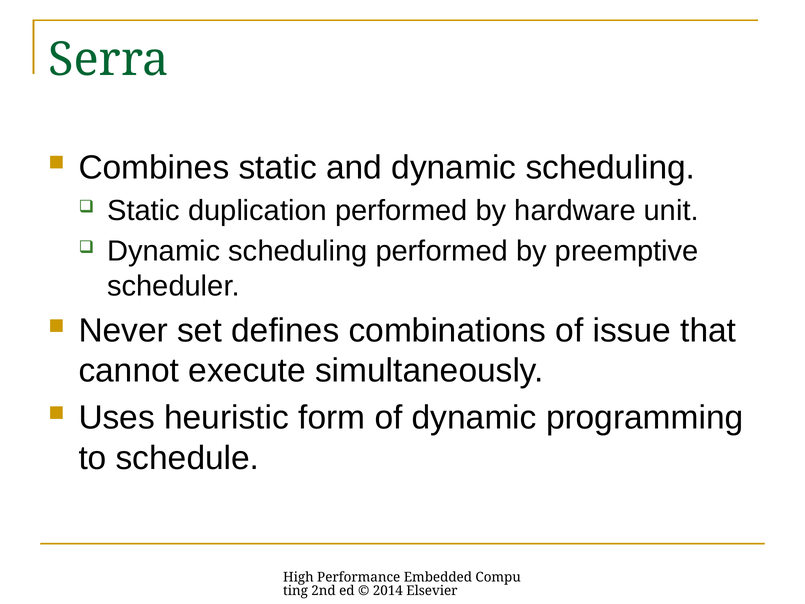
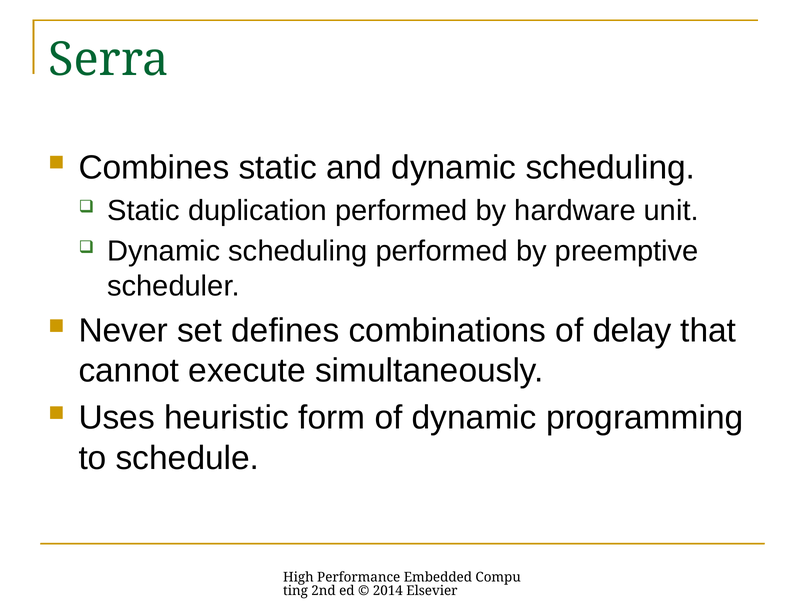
issue: issue -> delay
